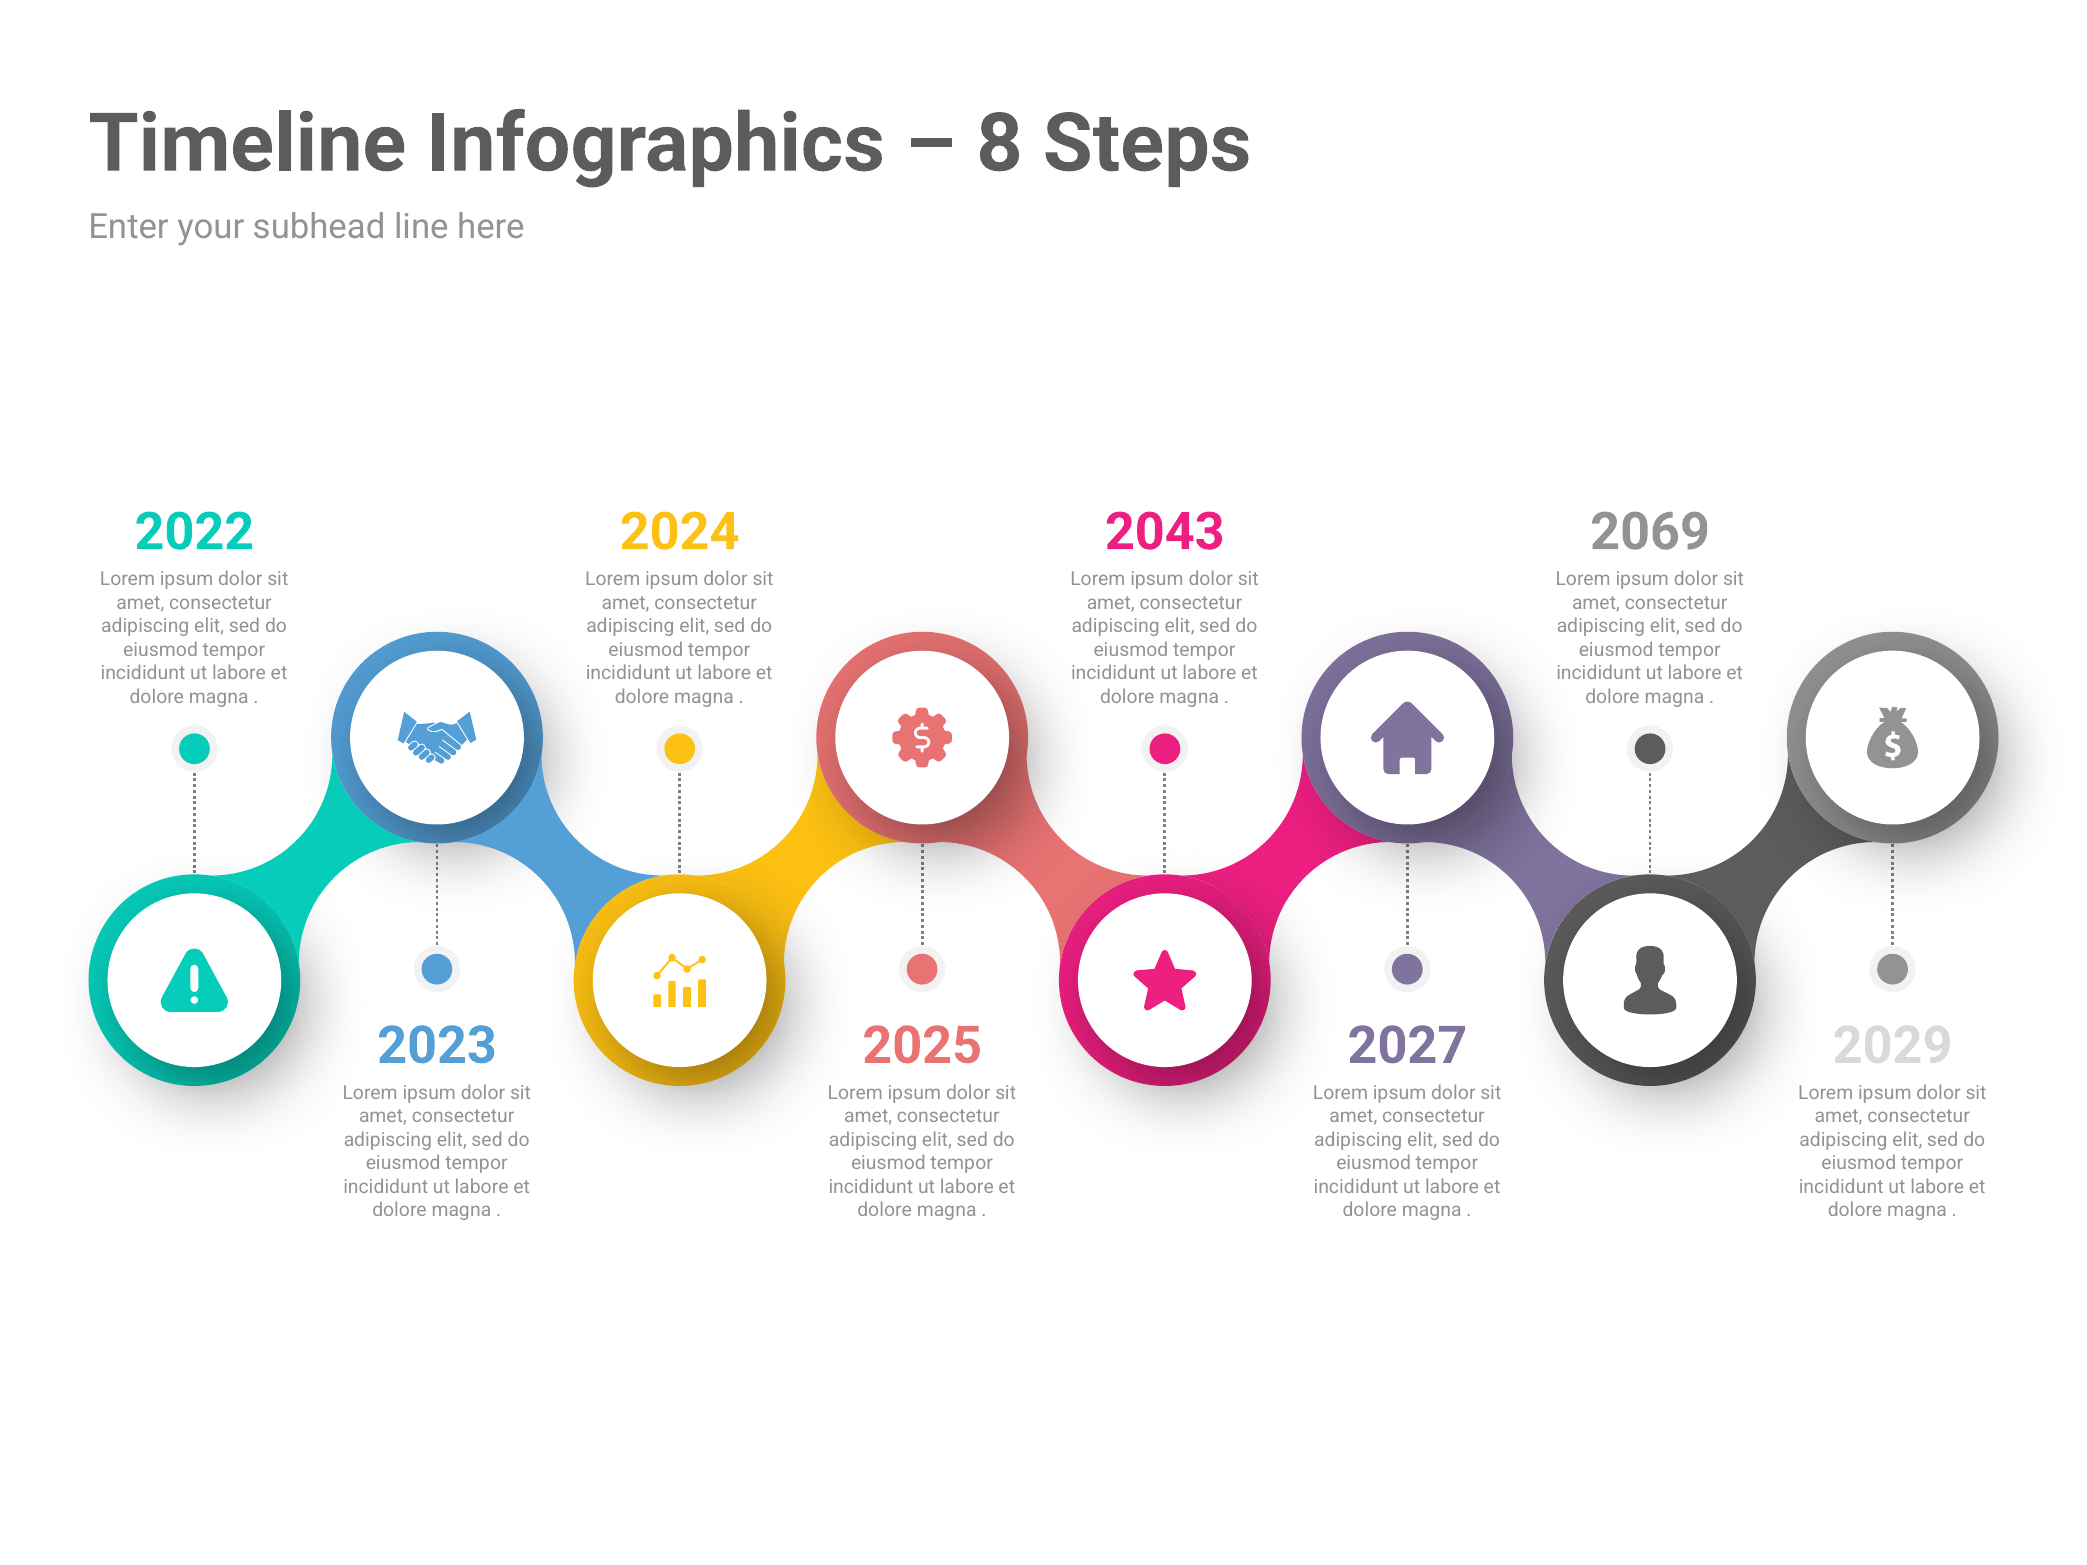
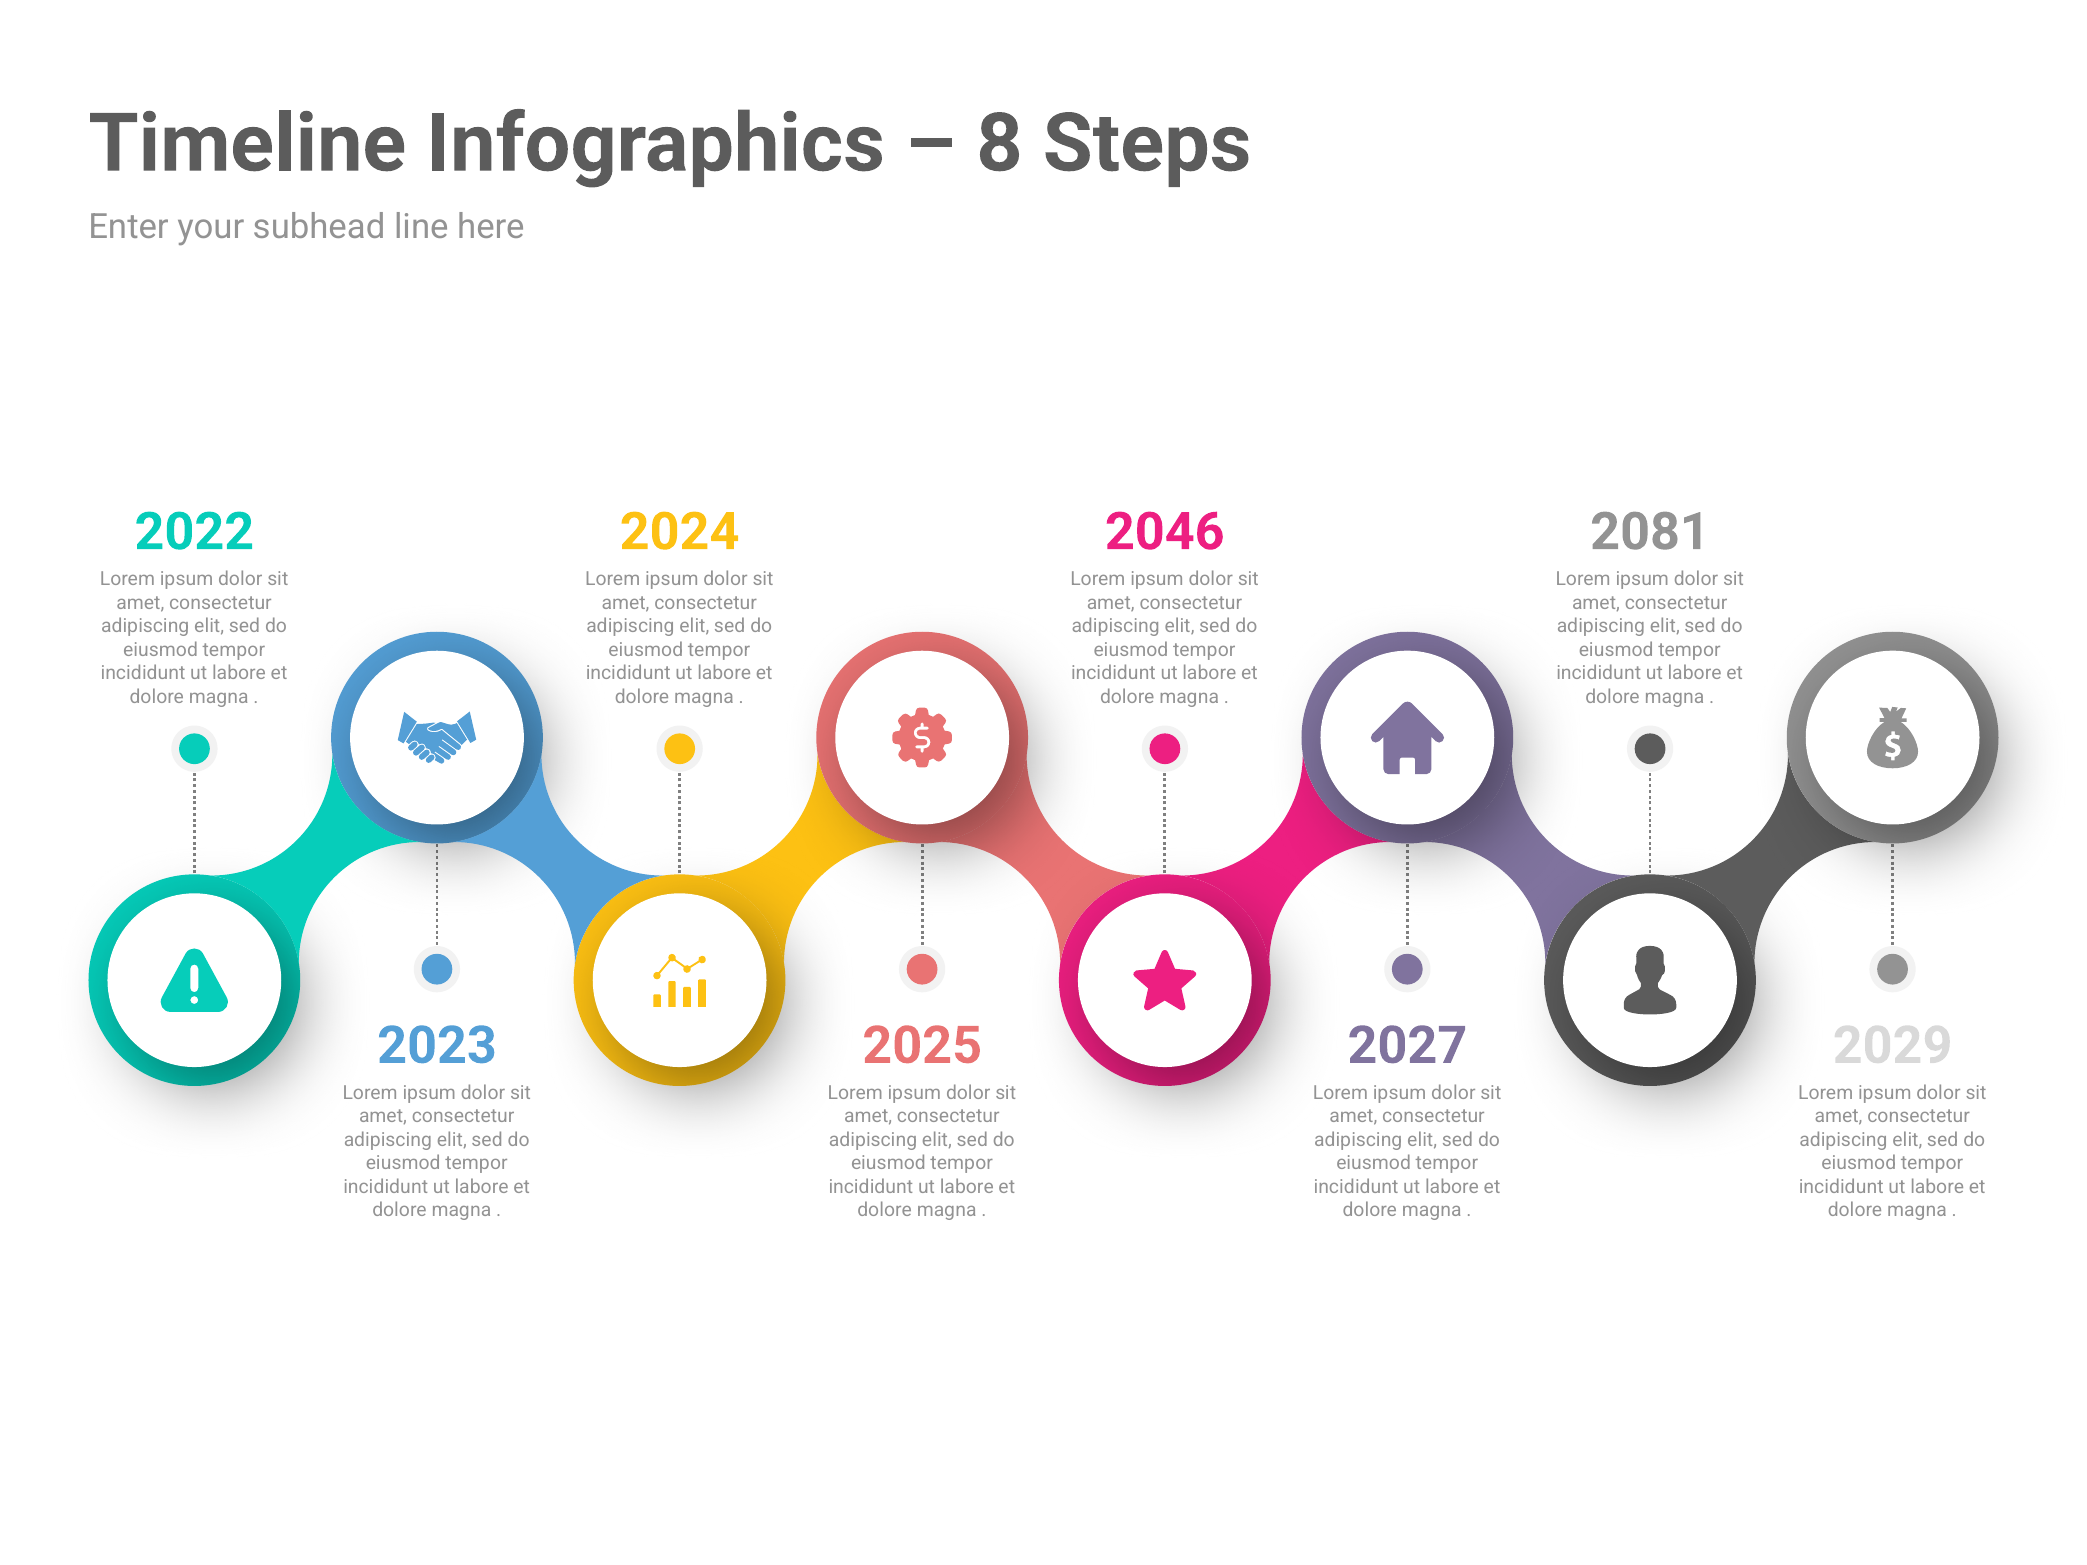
2043: 2043 -> 2046
2069: 2069 -> 2081
